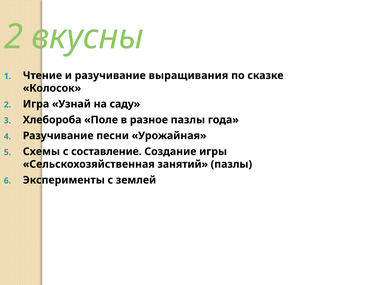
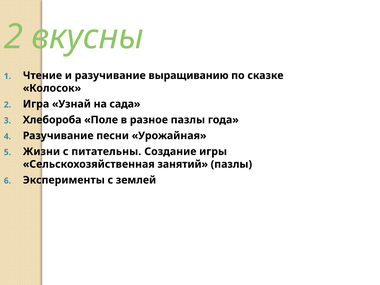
выращивания: выращивания -> выращиванию
саду: саду -> сада
Схемы: Схемы -> Жизни
составление: составление -> питательны
